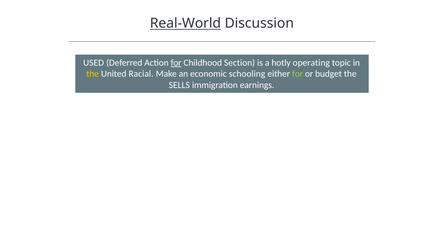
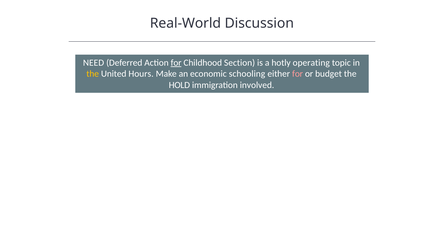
Real-World underline: present -> none
USED: USED -> NEED
Racial: Racial -> Hours
for at (298, 74) colour: light green -> pink
SELLS: SELLS -> HOLD
earnings: earnings -> involved
